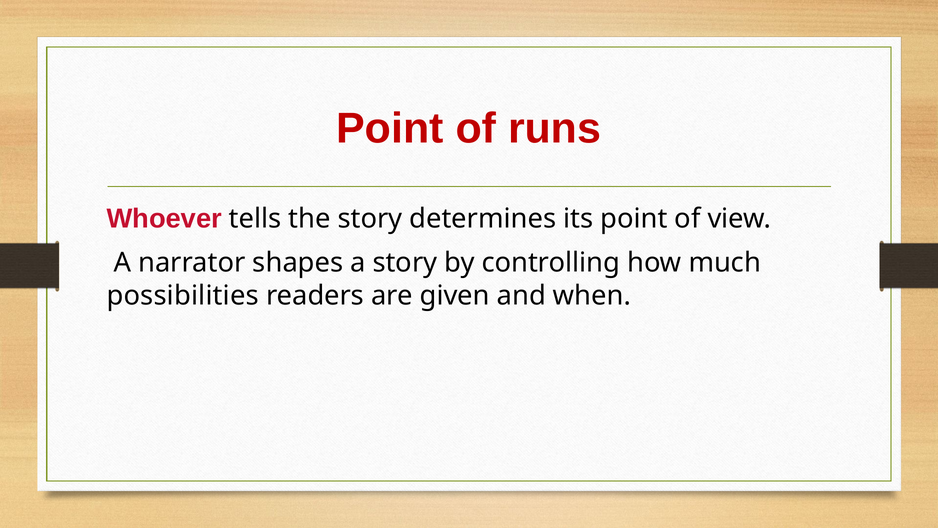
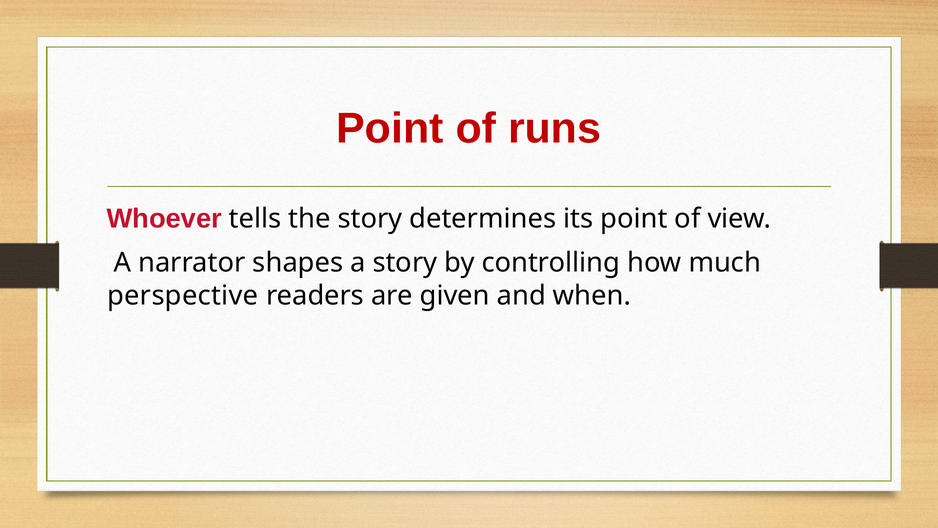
possibilities: possibilities -> perspective
